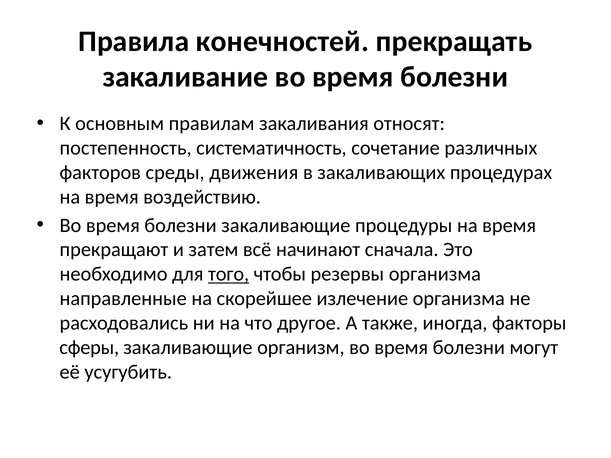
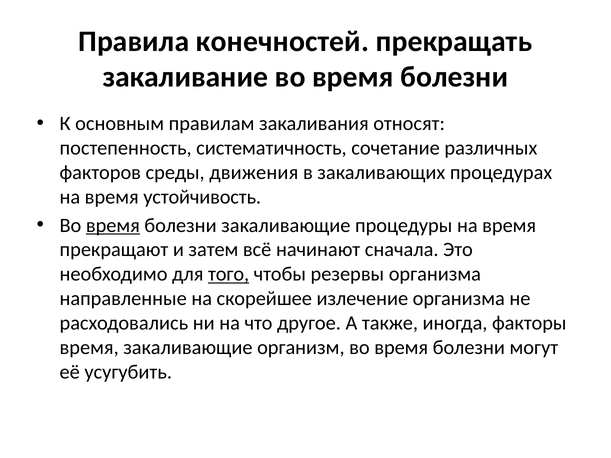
воздействию: воздействию -> устойчивость
время at (113, 225) underline: none -> present
сферы at (89, 348): сферы -> время
